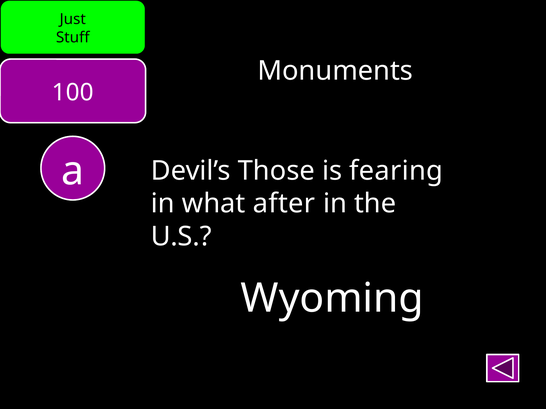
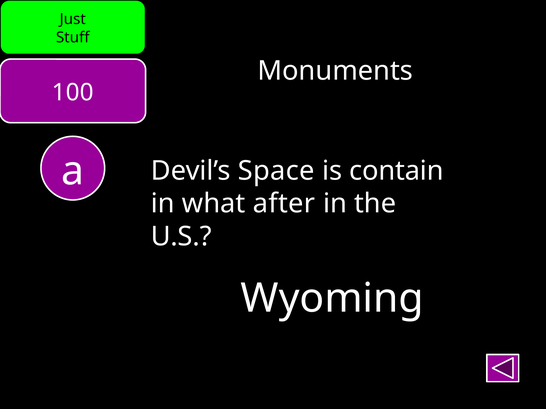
Those: Those -> Space
fearing: fearing -> contain
